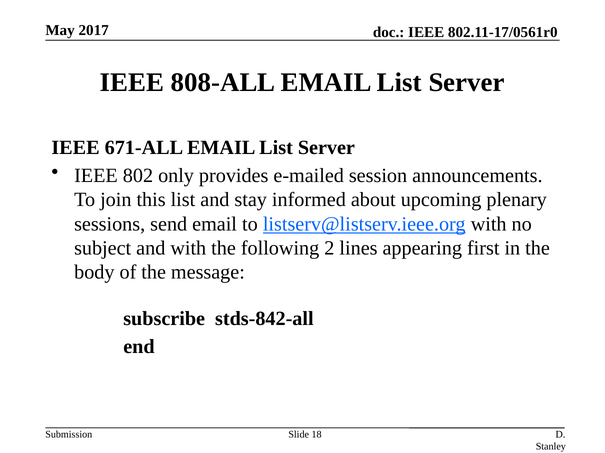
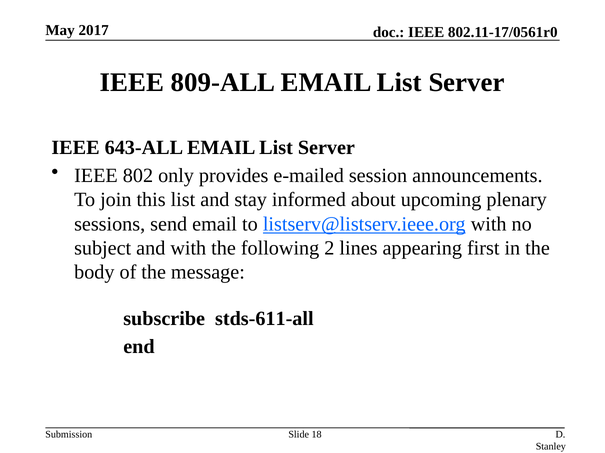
808-ALL: 808-ALL -> 809-ALL
671-ALL: 671-ALL -> 643-ALL
stds-842-all: stds-842-all -> stds-611-all
